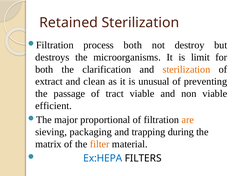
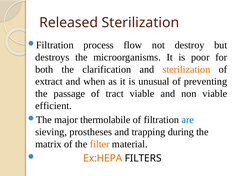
Retained: Retained -> Released
process both: both -> flow
limit: limit -> poor
clean: clean -> when
proportional: proportional -> thermolabile
are colour: orange -> blue
packaging: packaging -> prostheses
Ex:HEPA colour: blue -> orange
